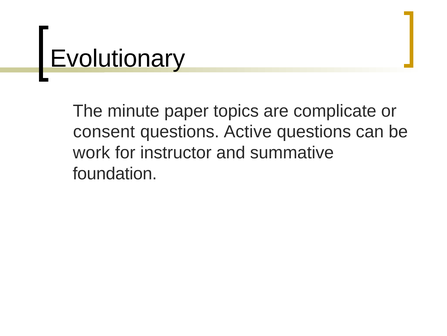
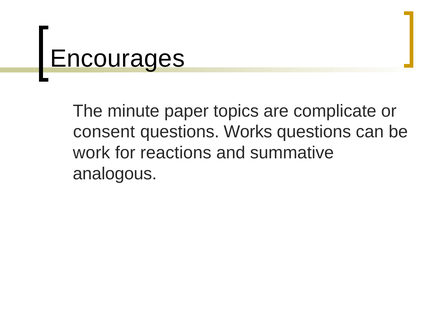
Evolutionary: Evolutionary -> Encourages
Active: Active -> Works
instructor: instructor -> reactions
foundation: foundation -> analogous
